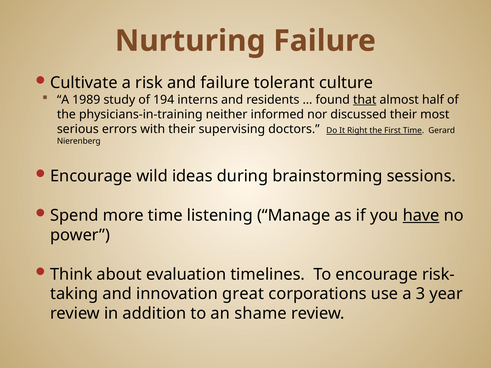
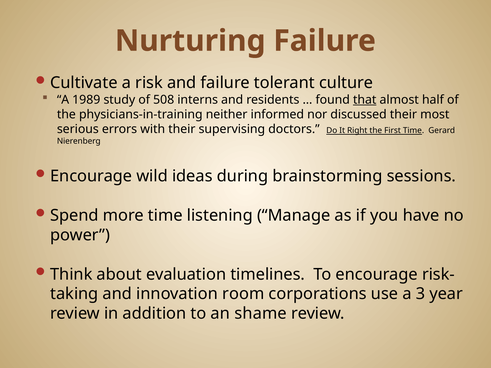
194: 194 -> 508
have underline: present -> none
great: great -> room
